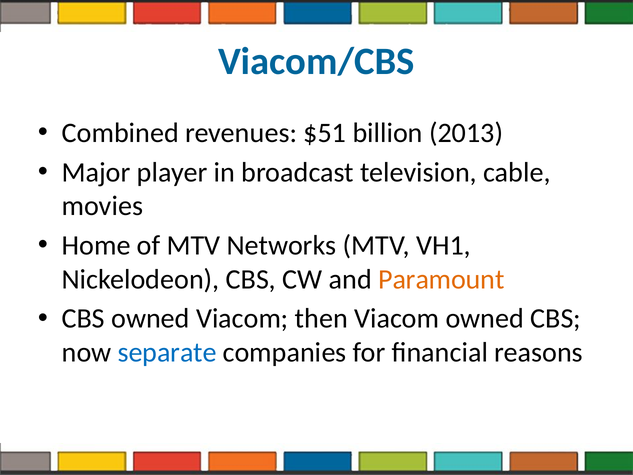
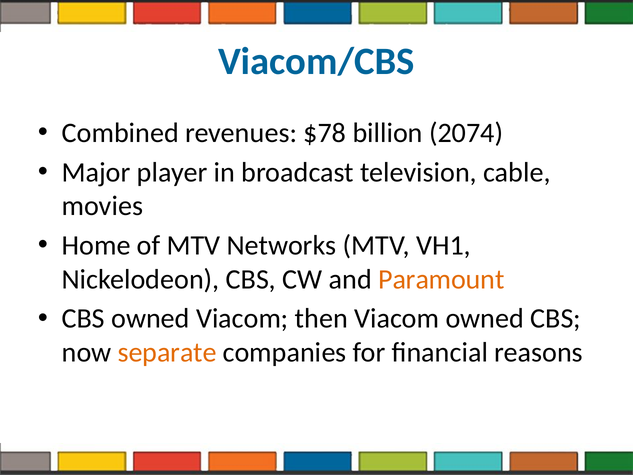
$51: $51 -> $78
2013: 2013 -> 2074
separate colour: blue -> orange
